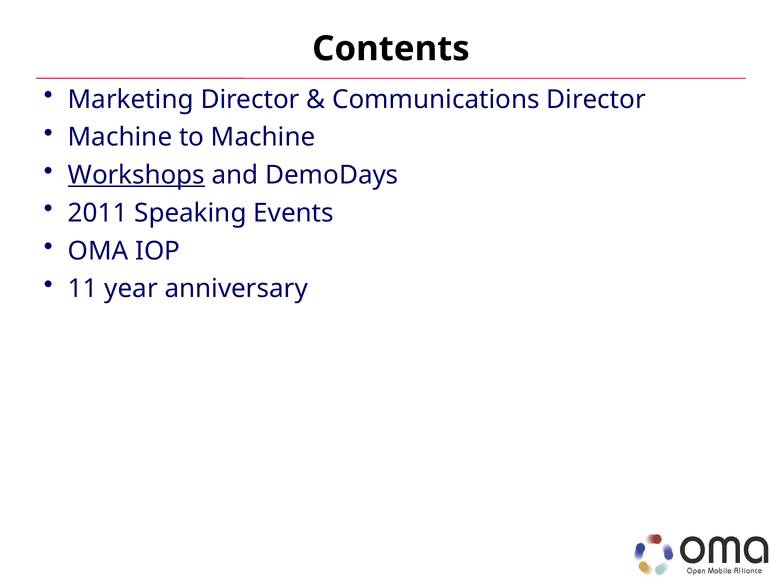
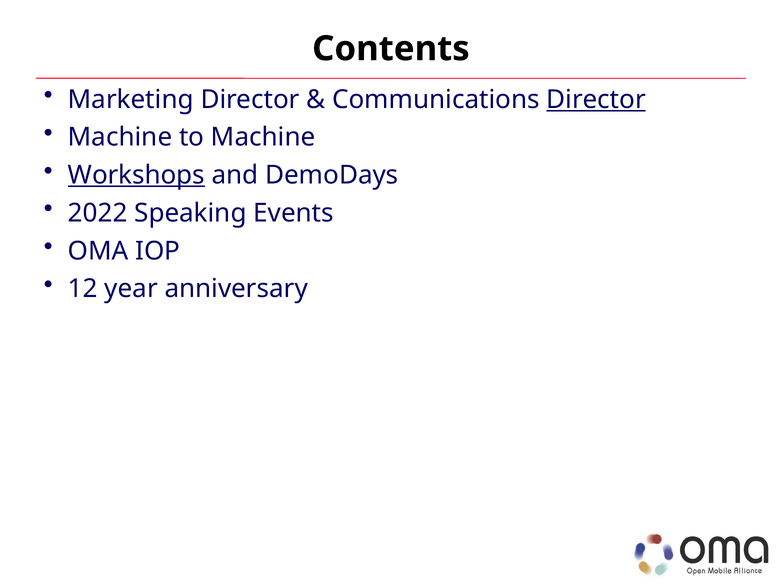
Director at (596, 99) underline: none -> present
2011: 2011 -> 2022
11: 11 -> 12
